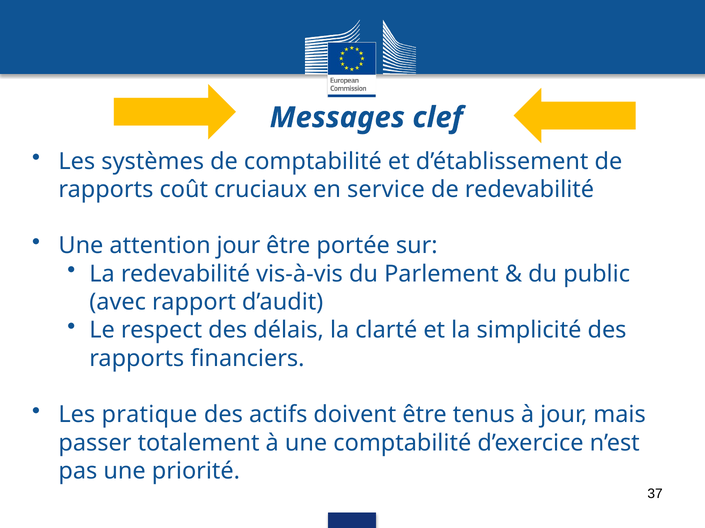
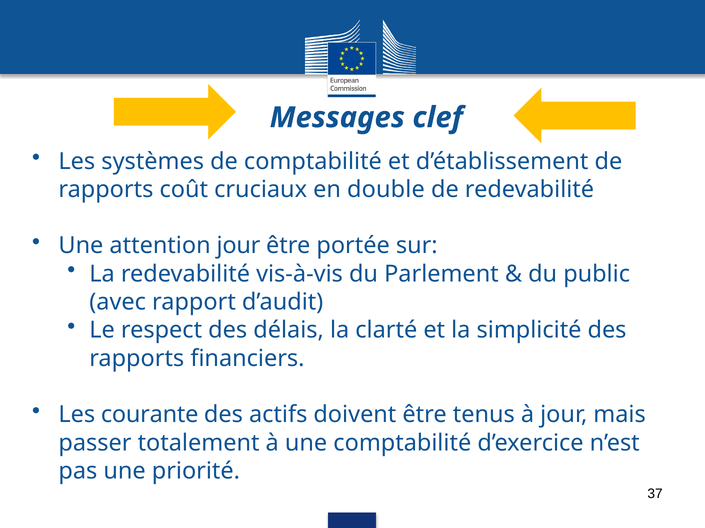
service: service -> double
pratique: pratique -> courante
